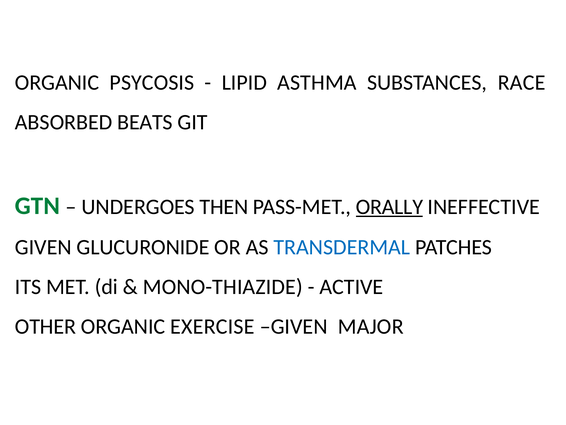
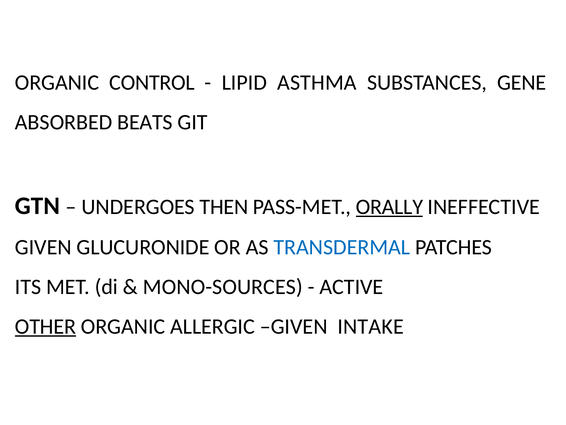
PSYCOSIS: PSYCOSIS -> CONTROL
RACE: RACE -> GENE
GTN colour: green -> black
MONO-THIAZIDE: MONO-THIAZIDE -> MONO-SOURCES
OTHER underline: none -> present
EXERCISE: EXERCISE -> ALLERGIC
MAJOR: MAJOR -> INTAKE
